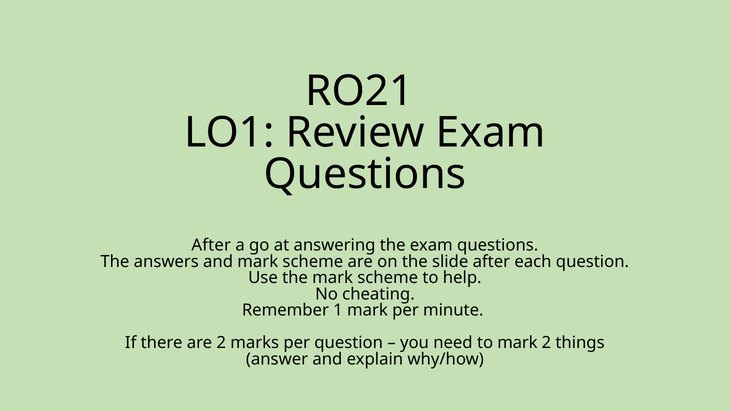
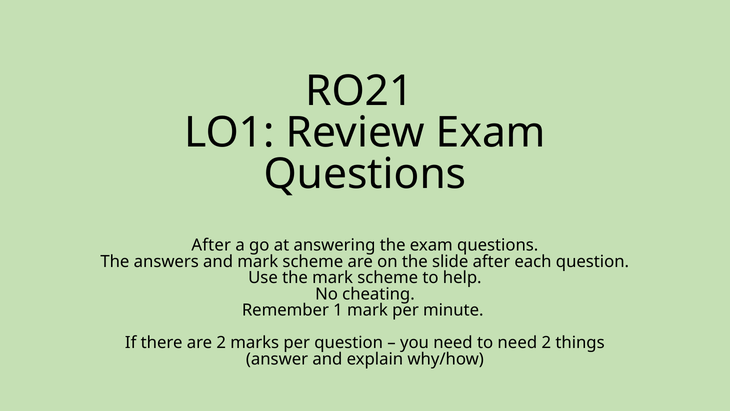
to mark: mark -> need
